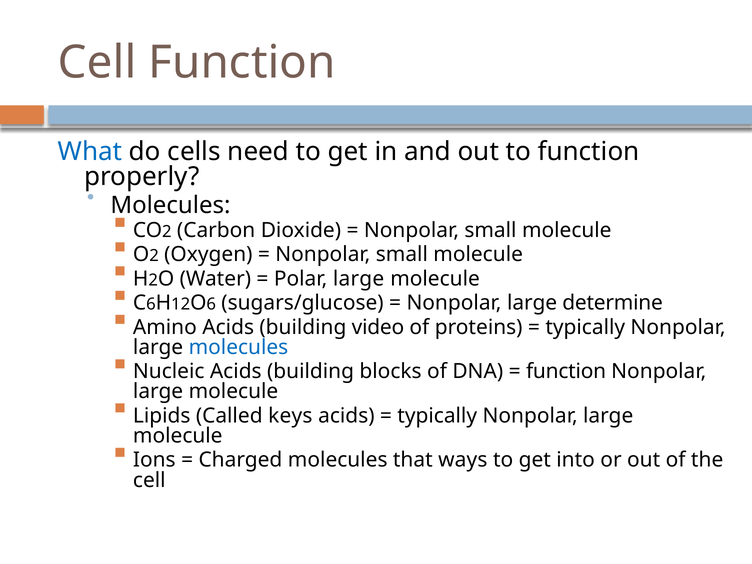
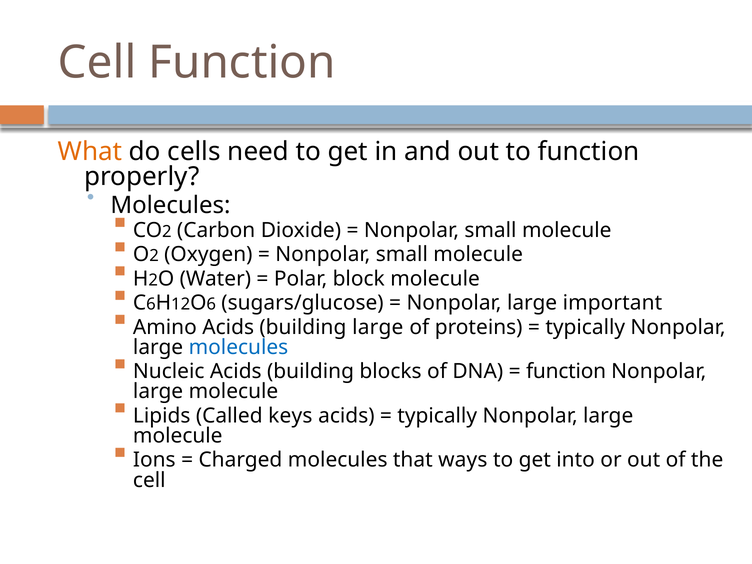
What colour: blue -> orange
Polar large: large -> block
determine: determine -> important
building video: video -> large
